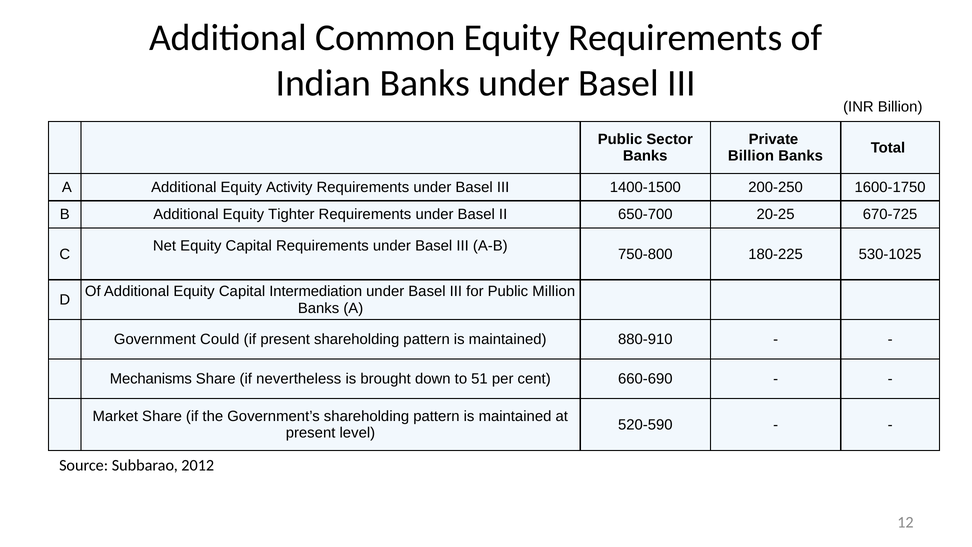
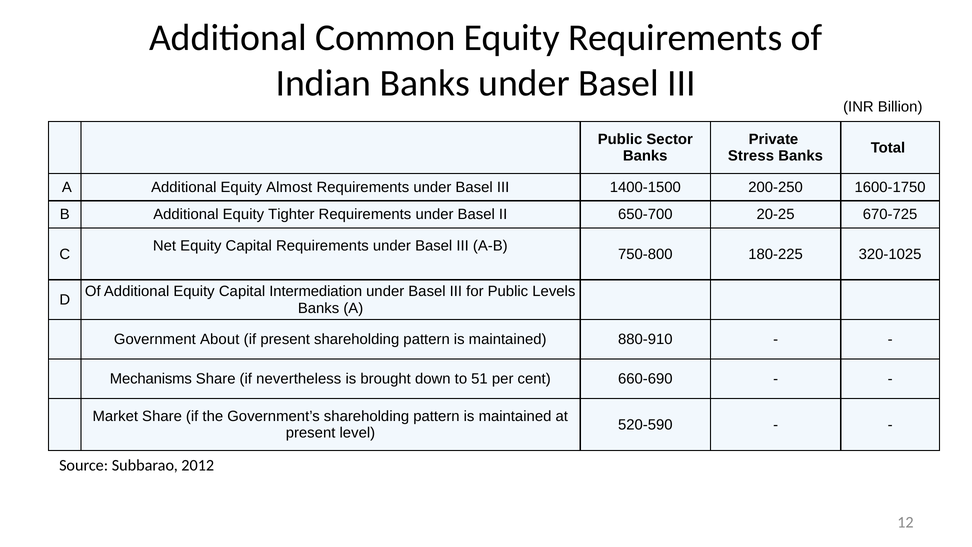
Billion at (751, 156): Billion -> Stress
Activity: Activity -> Almost
530-1025: 530-1025 -> 320-1025
Million: Million -> Levels
Could: Could -> About
